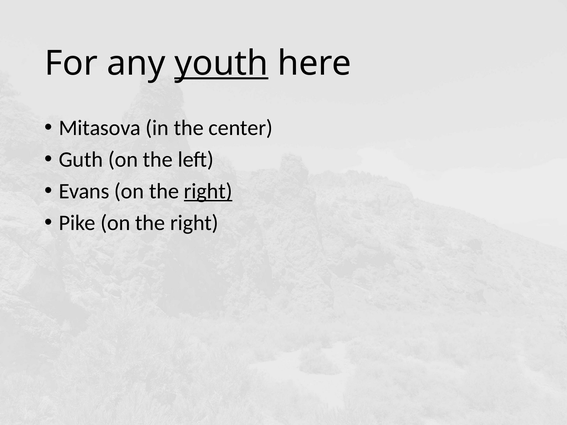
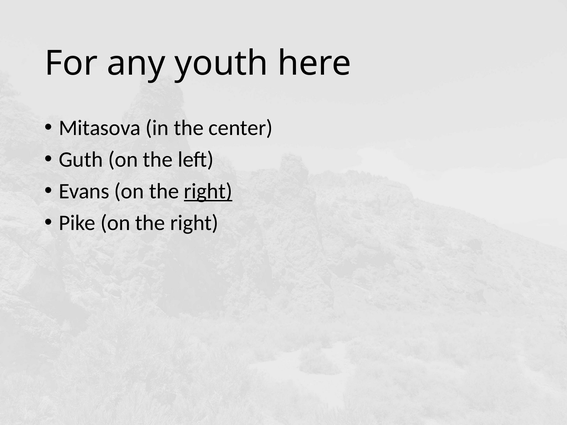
youth underline: present -> none
